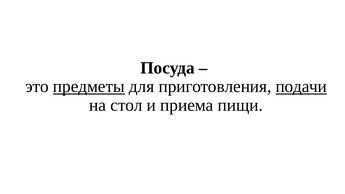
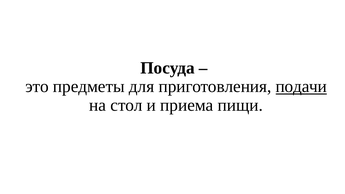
предметы underline: present -> none
